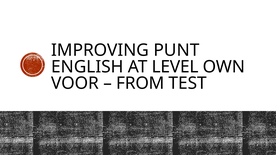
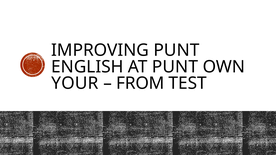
AT LEVEL: LEVEL -> PUNT
VOOR: VOOR -> YOUR
